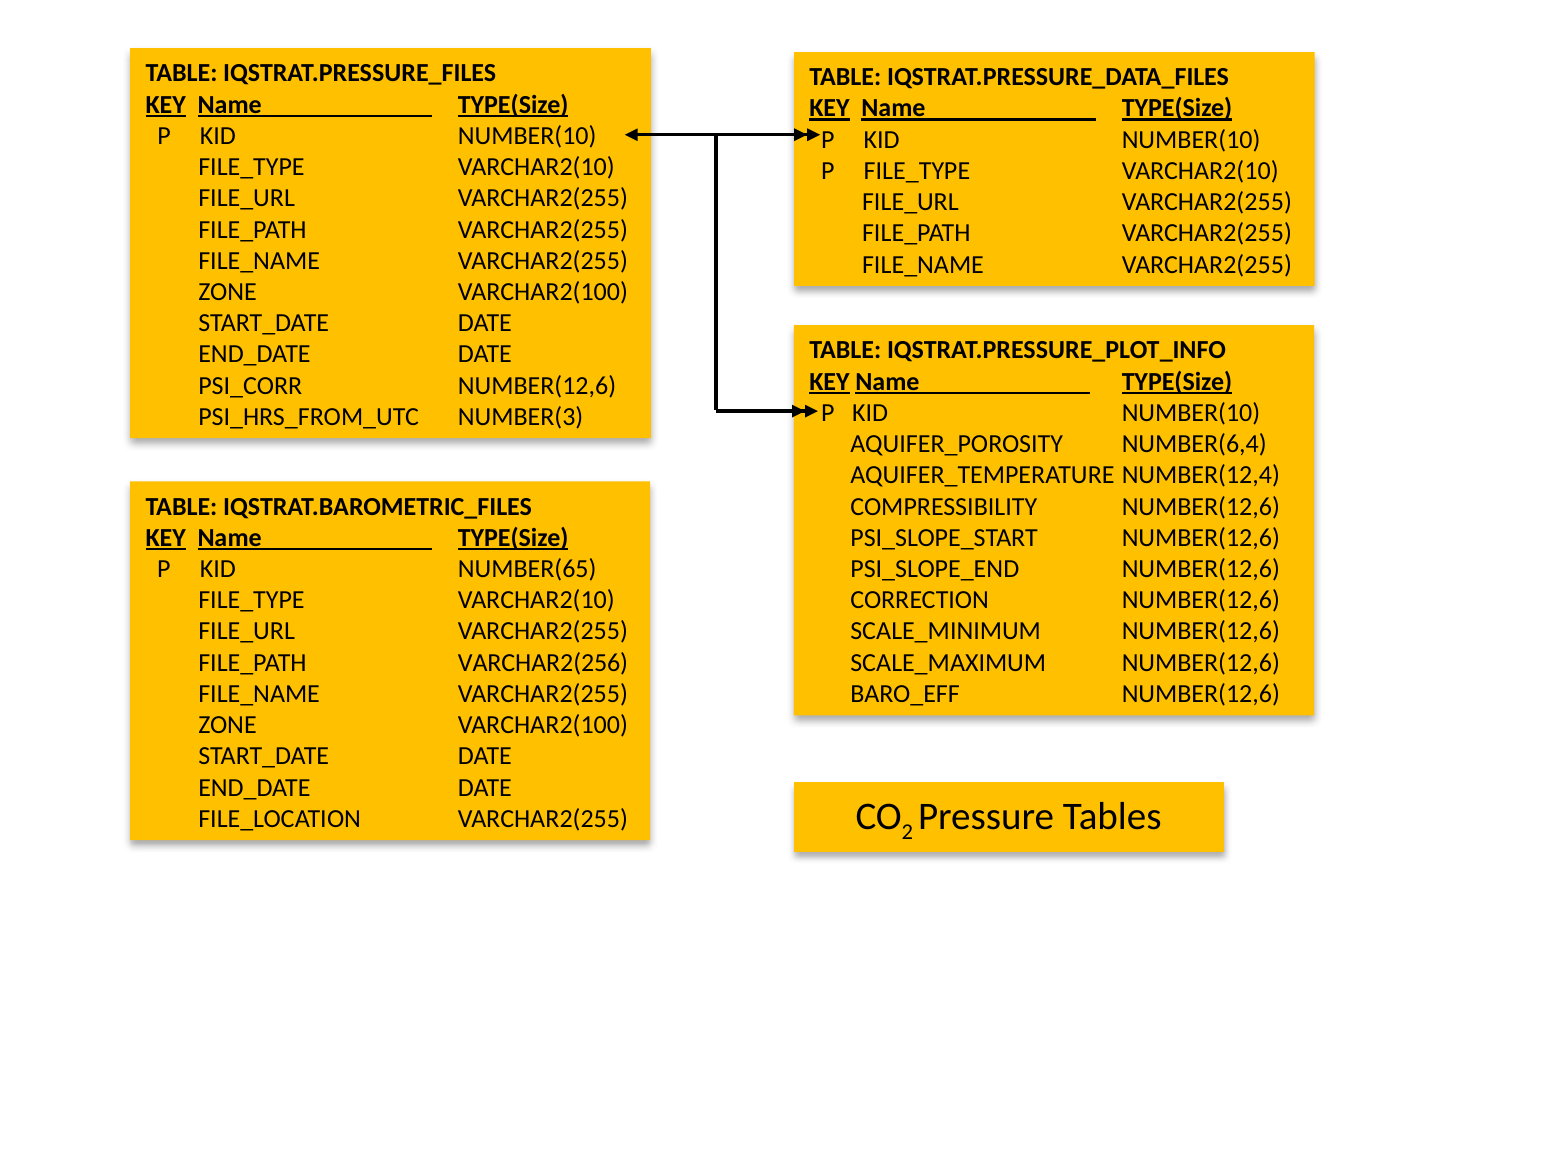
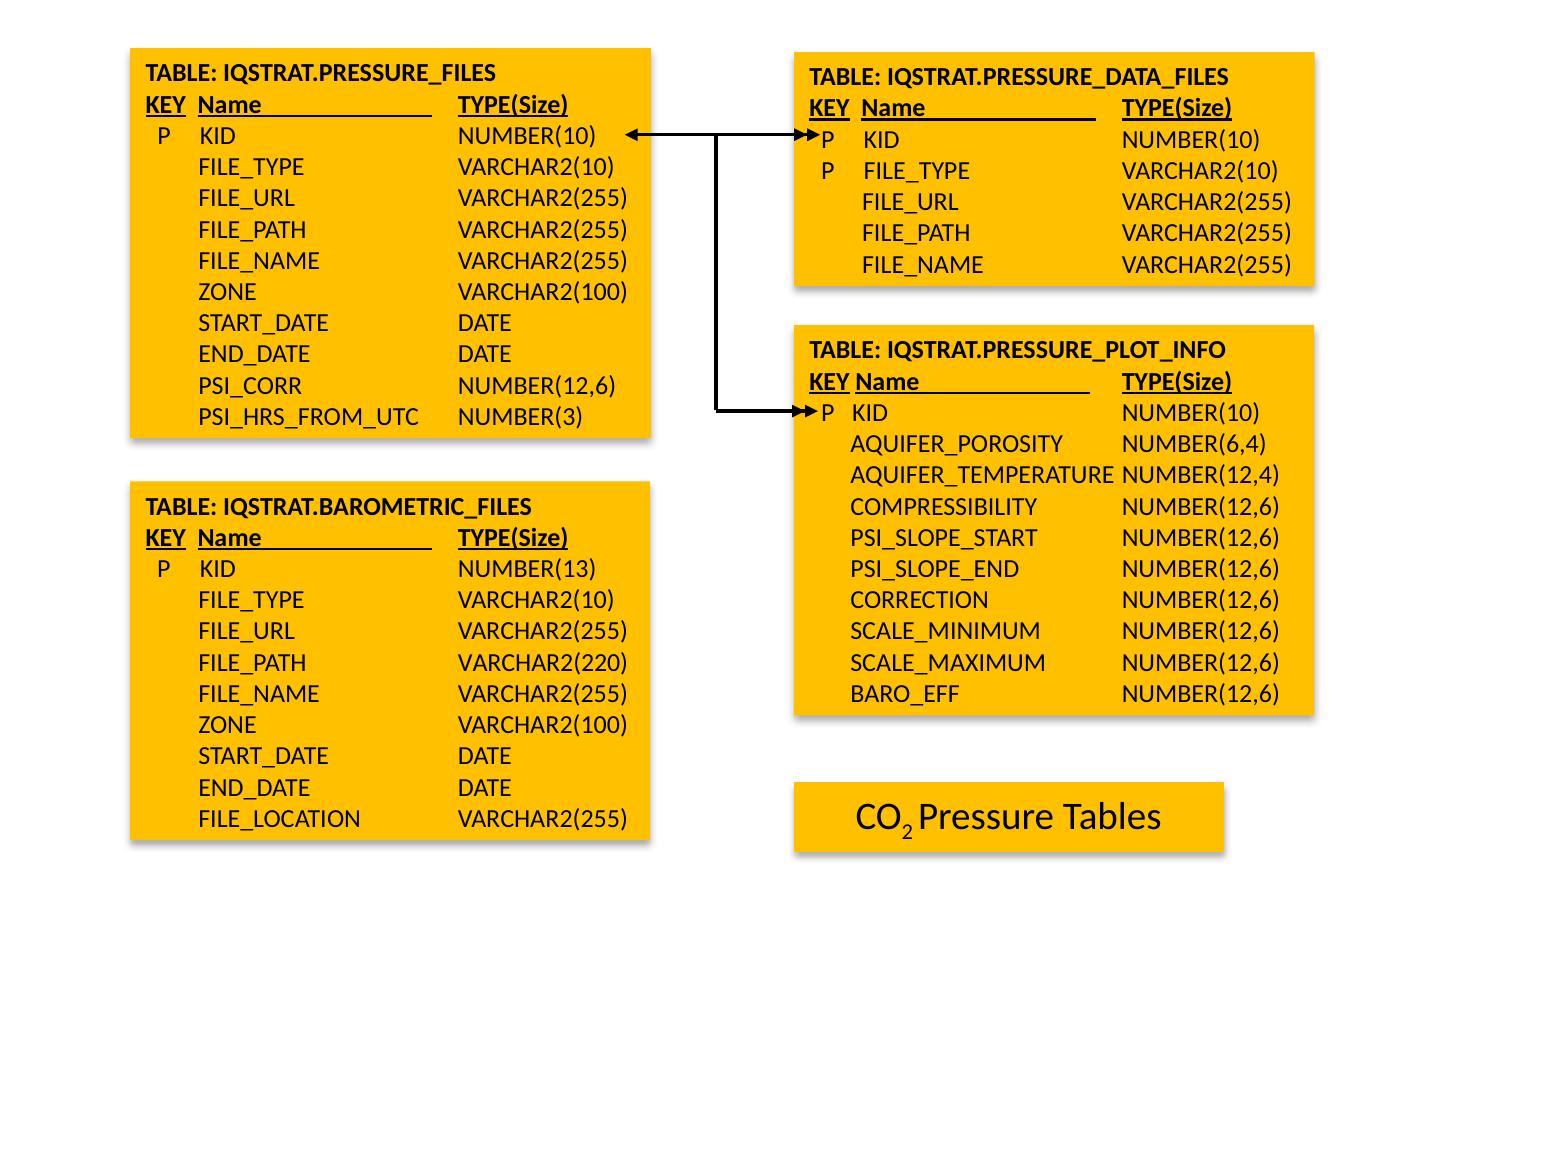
NUMBER(65: NUMBER(65 -> NUMBER(13
VARCHAR2(256: VARCHAR2(256 -> VARCHAR2(220
